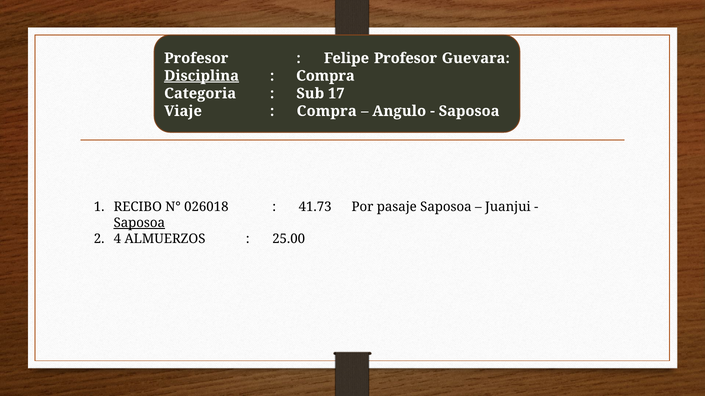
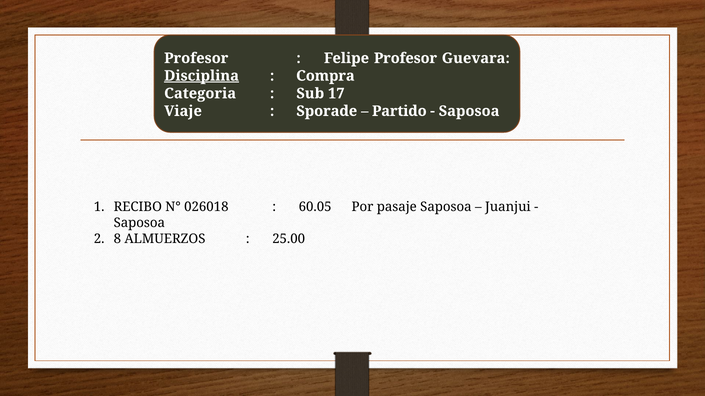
Compra at (327, 111): Compra -> Sporade
Angulo: Angulo -> Partido
41.73: 41.73 -> 60.05
Saposoa at (139, 223) underline: present -> none
4: 4 -> 8
